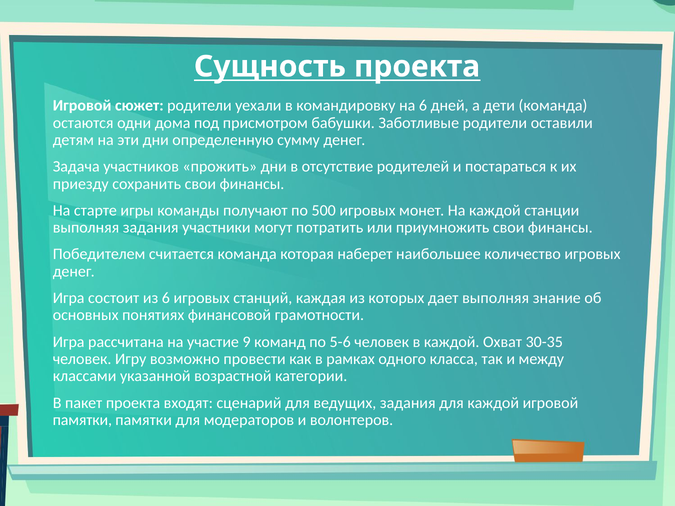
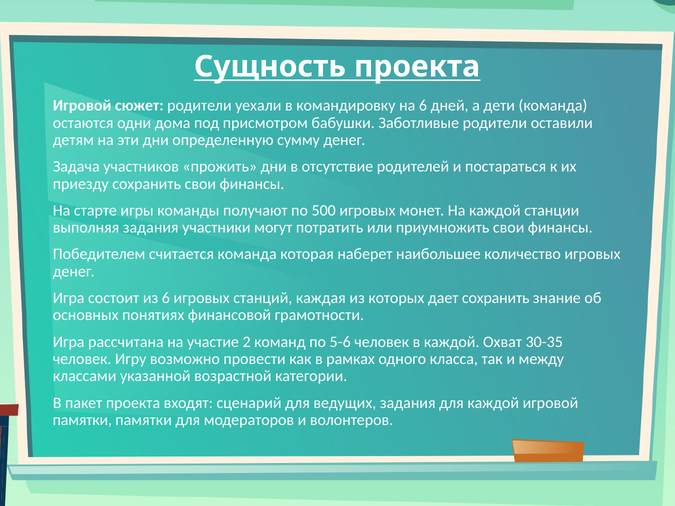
дает выполняя: выполняя -> сохранить
9: 9 -> 2
